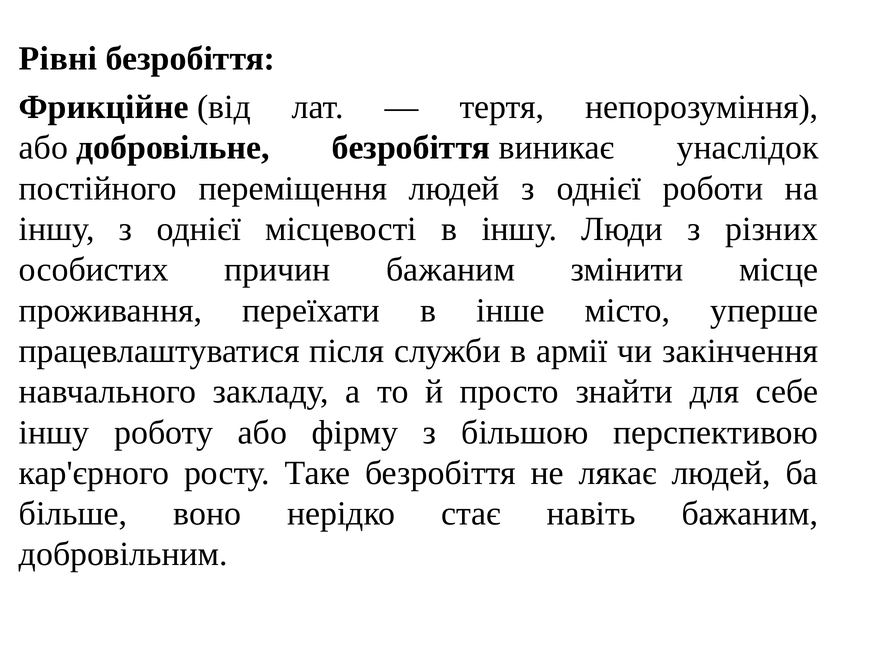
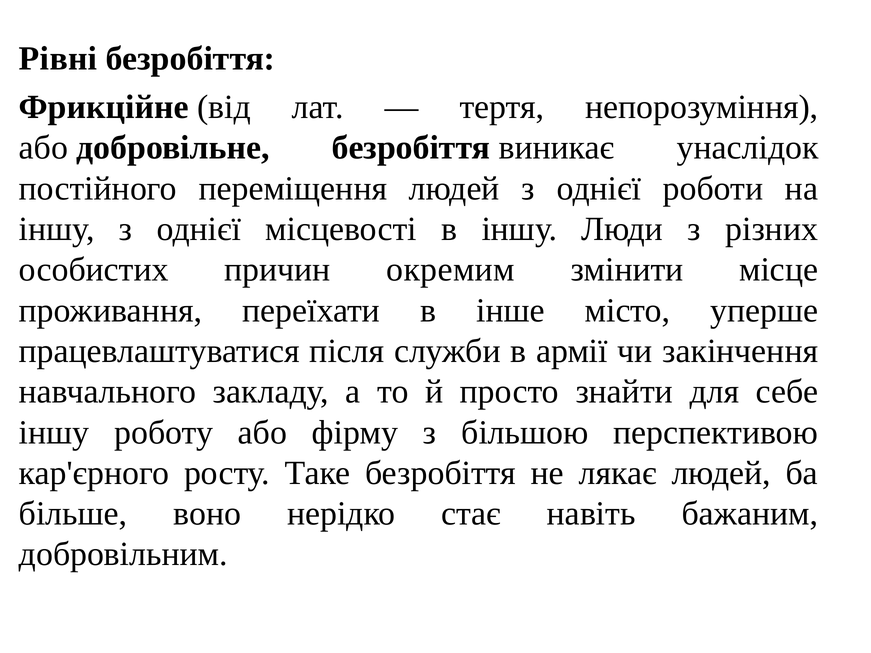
причин бажаним: бажаним -> окремим
